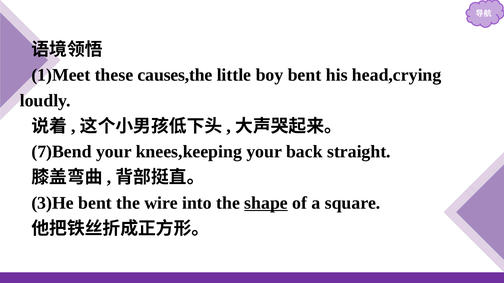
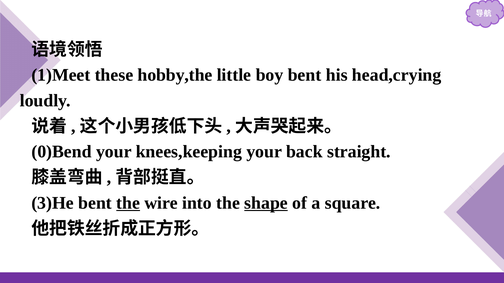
causes,the: causes,the -> hobby,the
7)Bend: 7)Bend -> 0)Bend
the at (128, 203) underline: none -> present
